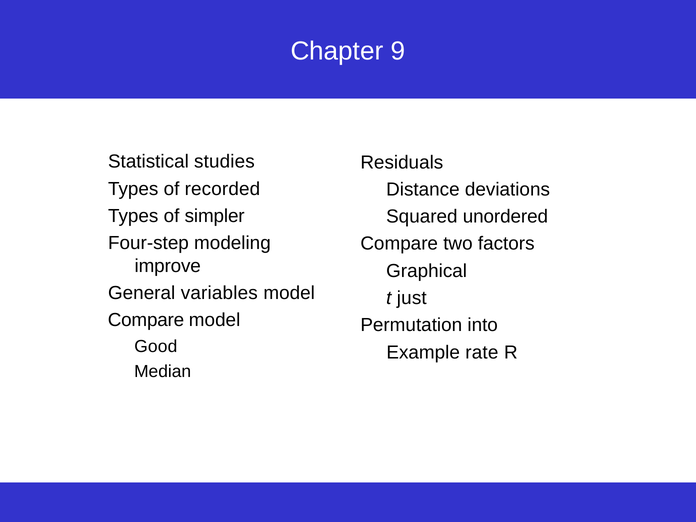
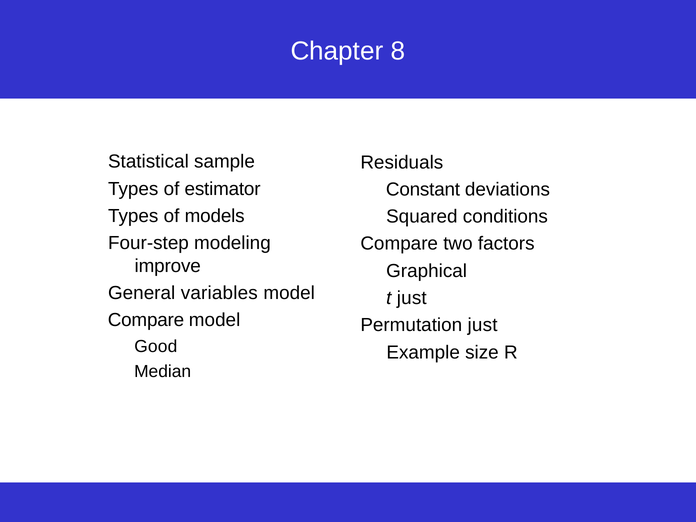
9: 9 -> 8
studies: studies -> sample
recorded: recorded -> estimator
Distance: Distance -> Constant
simpler: simpler -> models
unordered: unordered -> conditions
Permutation into: into -> just
rate: rate -> size
